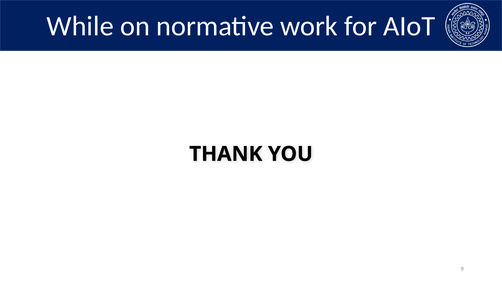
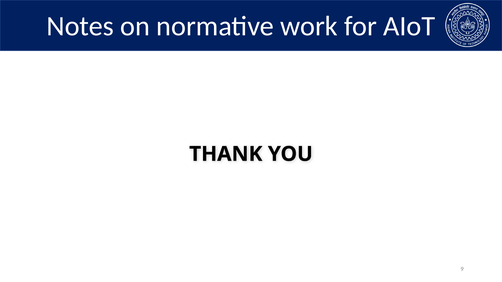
While: While -> Notes
